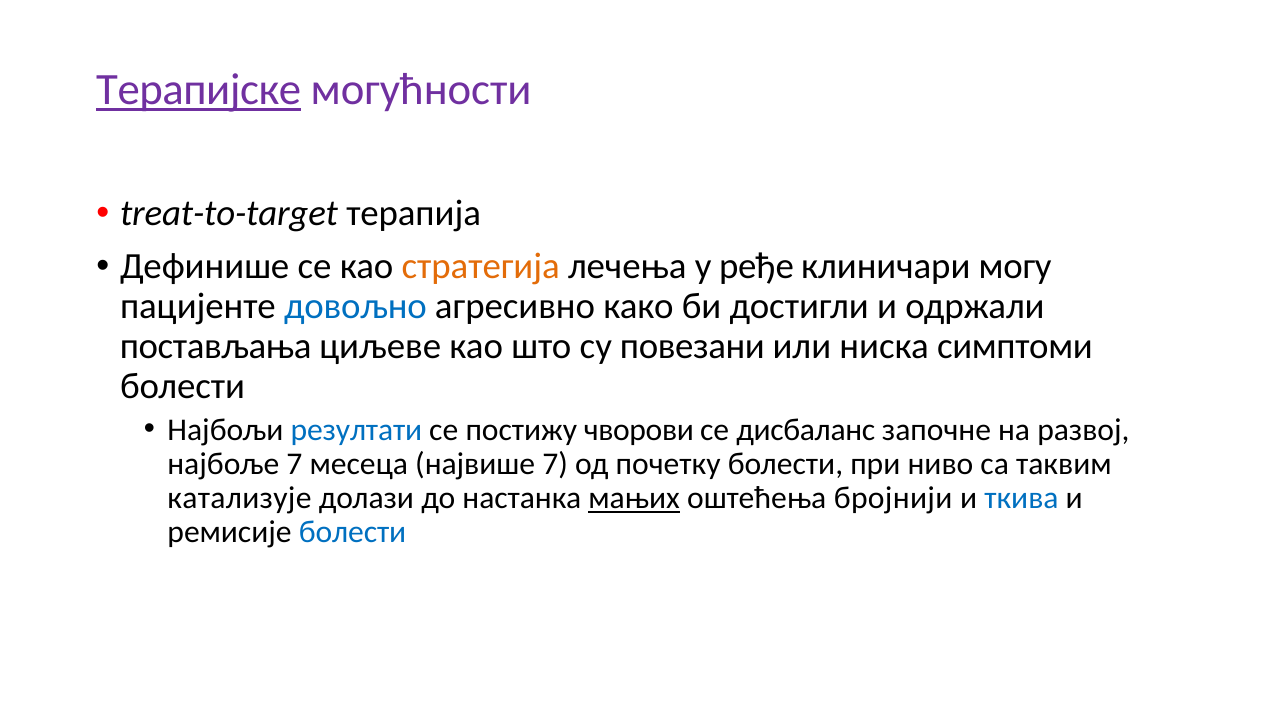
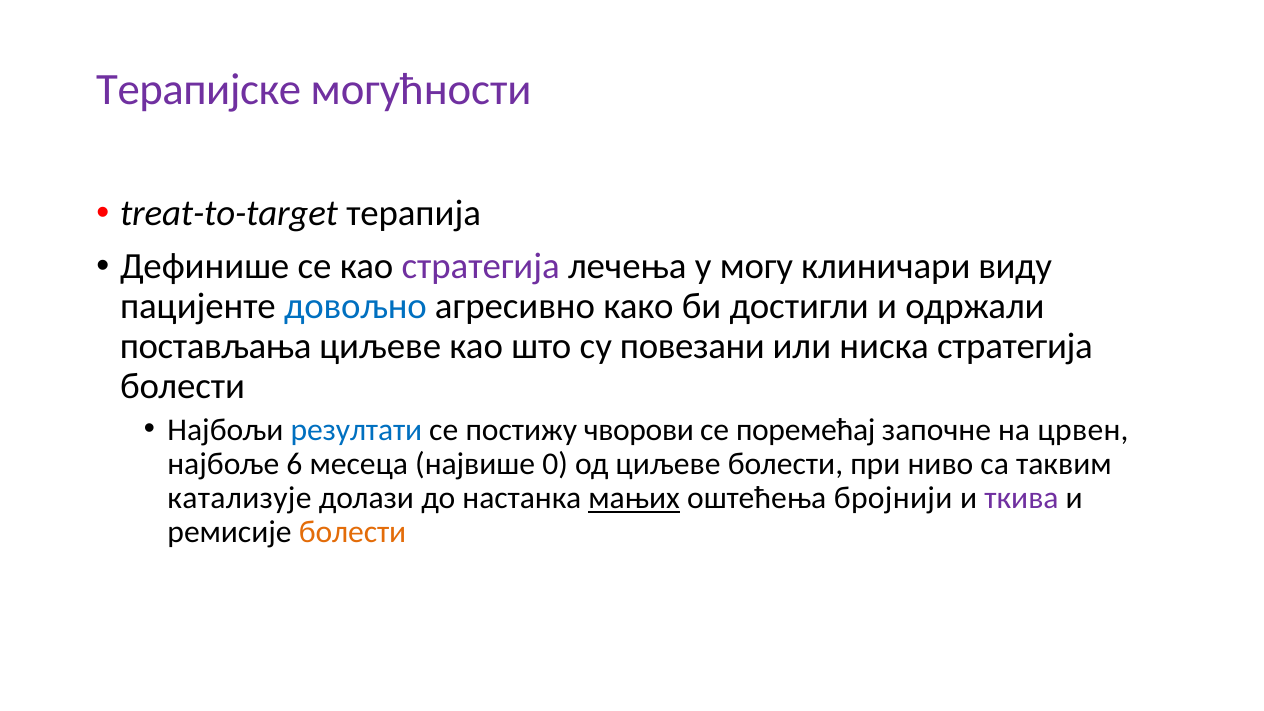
Терапијске underline: present -> none
стратегија at (481, 267) colour: orange -> purple
ређе: ређе -> могу
могу: могу -> виду
ниска симптоми: симптоми -> стратегија
дисбаланс: дисбаланс -> поремећај
развој: развој -> црвен
најбоље 7: 7 -> 6
највише 7: 7 -> 0
од почетку: почетку -> циљеве
ткива colour: blue -> purple
болести at (353, 532) colour: blue -> orange
